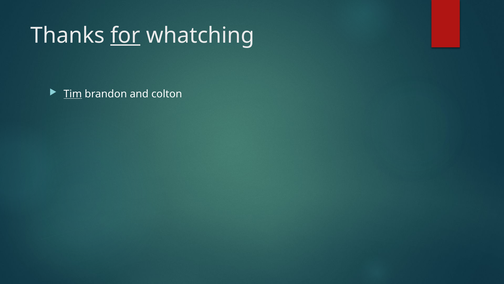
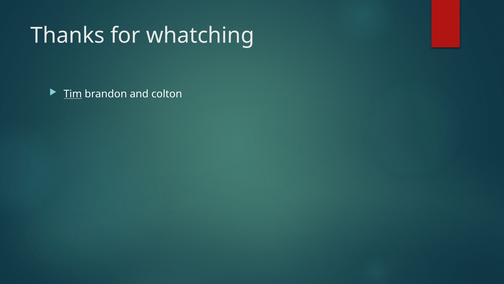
for underline: present -> none
